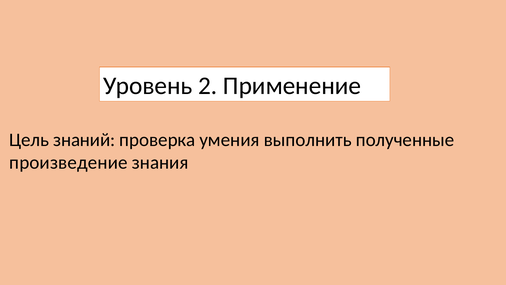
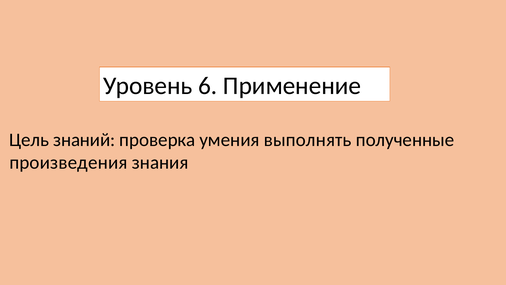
2: 2 -> 6
выполнить: выполнить -> выполнять
произведение: произведение -> произведения
